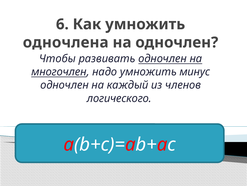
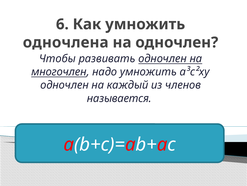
минус: минус -> а³с²ху
логического: логического -> называется
